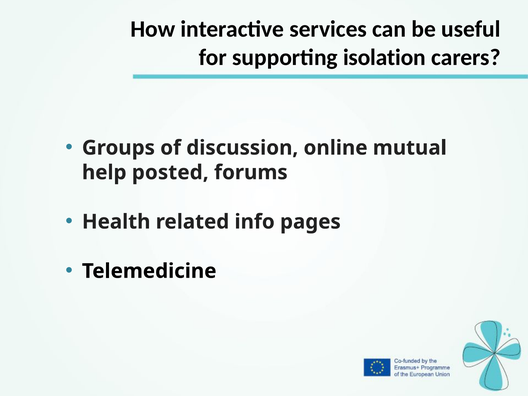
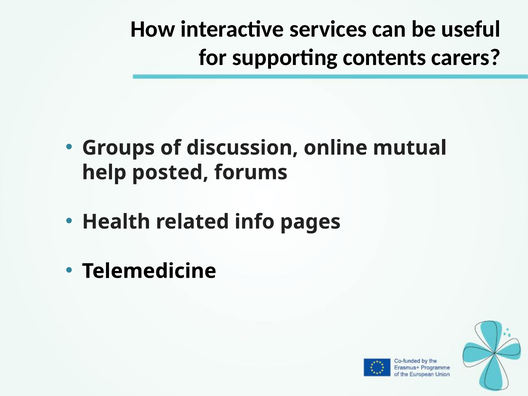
isolation: isolation -> contents
